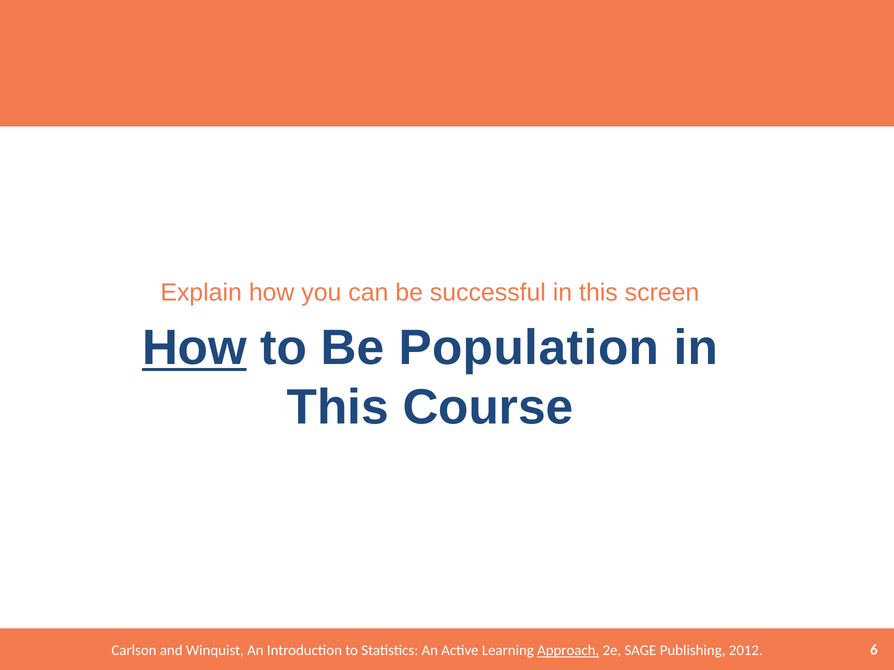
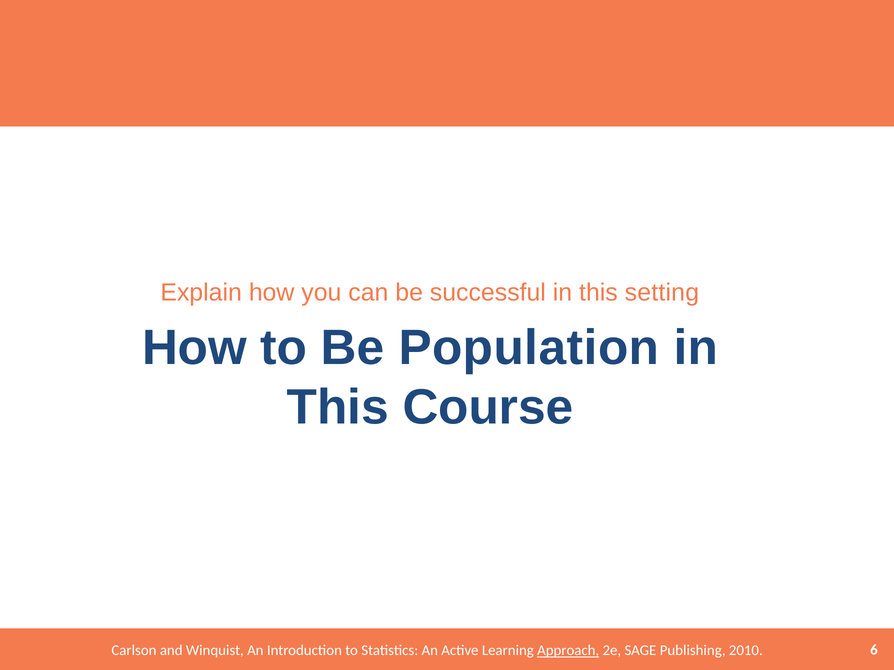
screen: screen -> setting
How at (194, 348) underline: present -> none
2012: 2012 -> 2010
